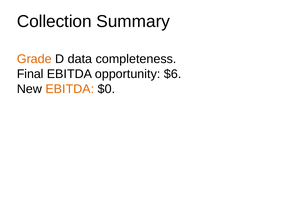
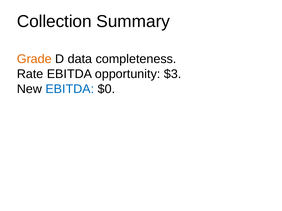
Final: Final -> Rate
$6: $6 -> $3
EBITDA at (70, 89) colour: orange -> blue
